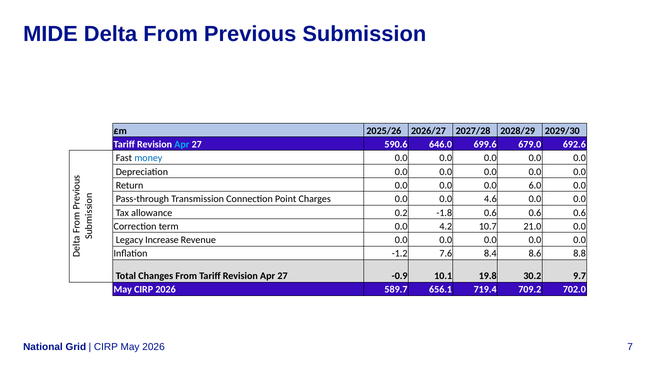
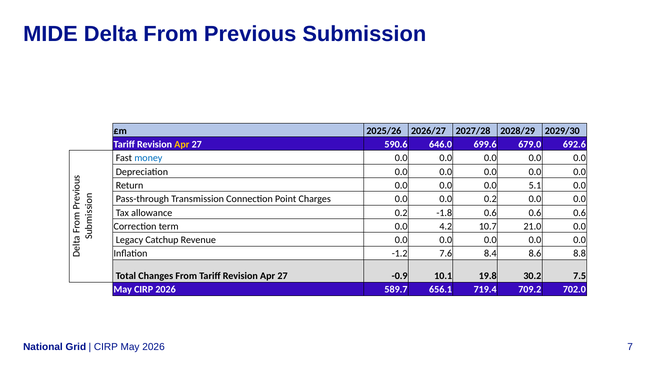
Apr at (182, 144) colour: light blue -> yellow
6.0: 6.0 -> 5.1
0.0 4.6: 4.6 -> 0.2
Increase: Increase -> Catchup
9.7: 9.7 -> 7.5
